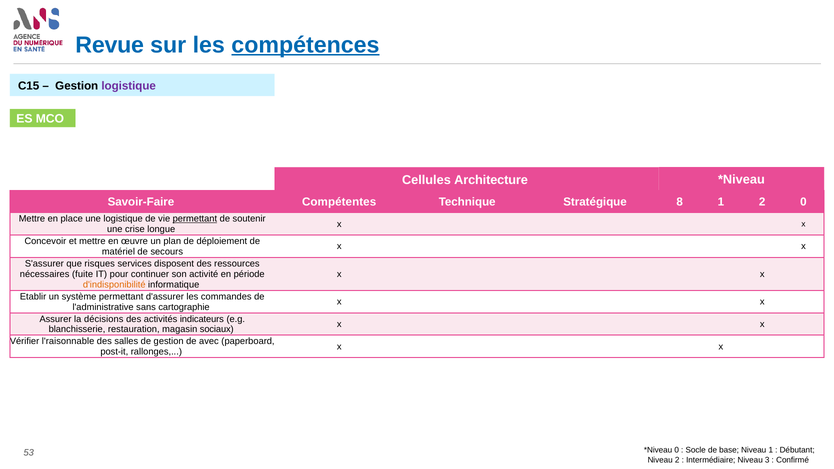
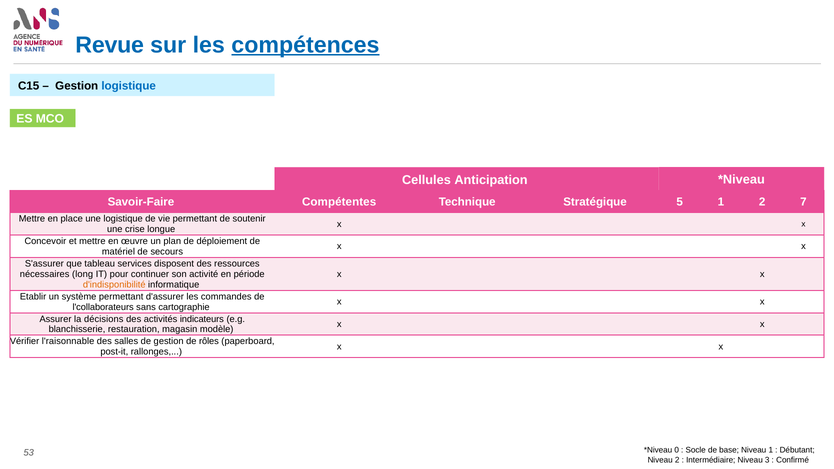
logistique at (129, 86) colour: purple -> blue
Architecture: Architecture -> Anticipation
8: 8 -> 5
2 0: 0 -> 7
permettant at (195, 219) underline: present -> none
risques: risques -> tableau
fuite: fuite -> long
l'administrative: l'administrative -> l'collaborateurs
sociaux: sociaux -> modèle
avec: avec -> rôles
